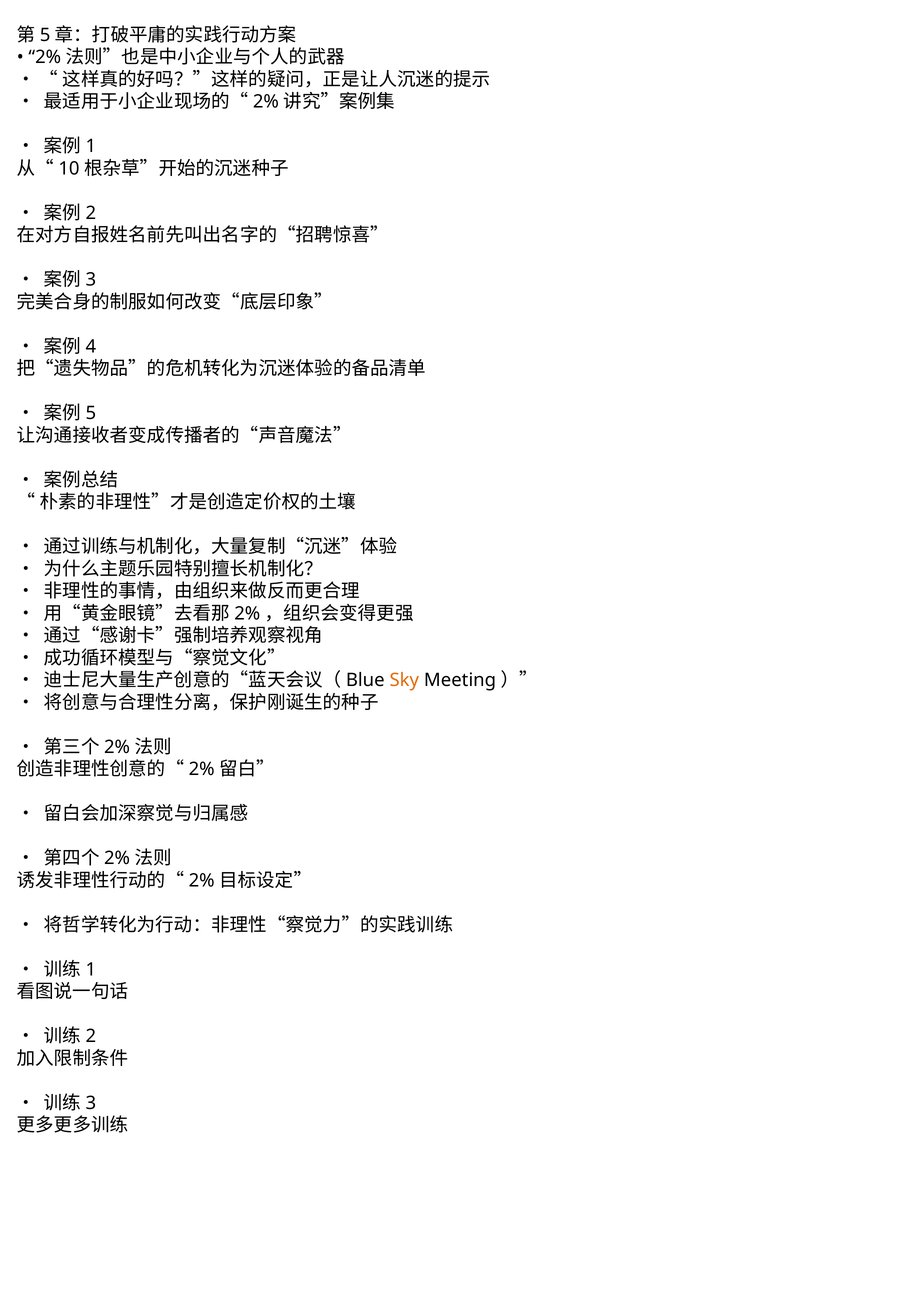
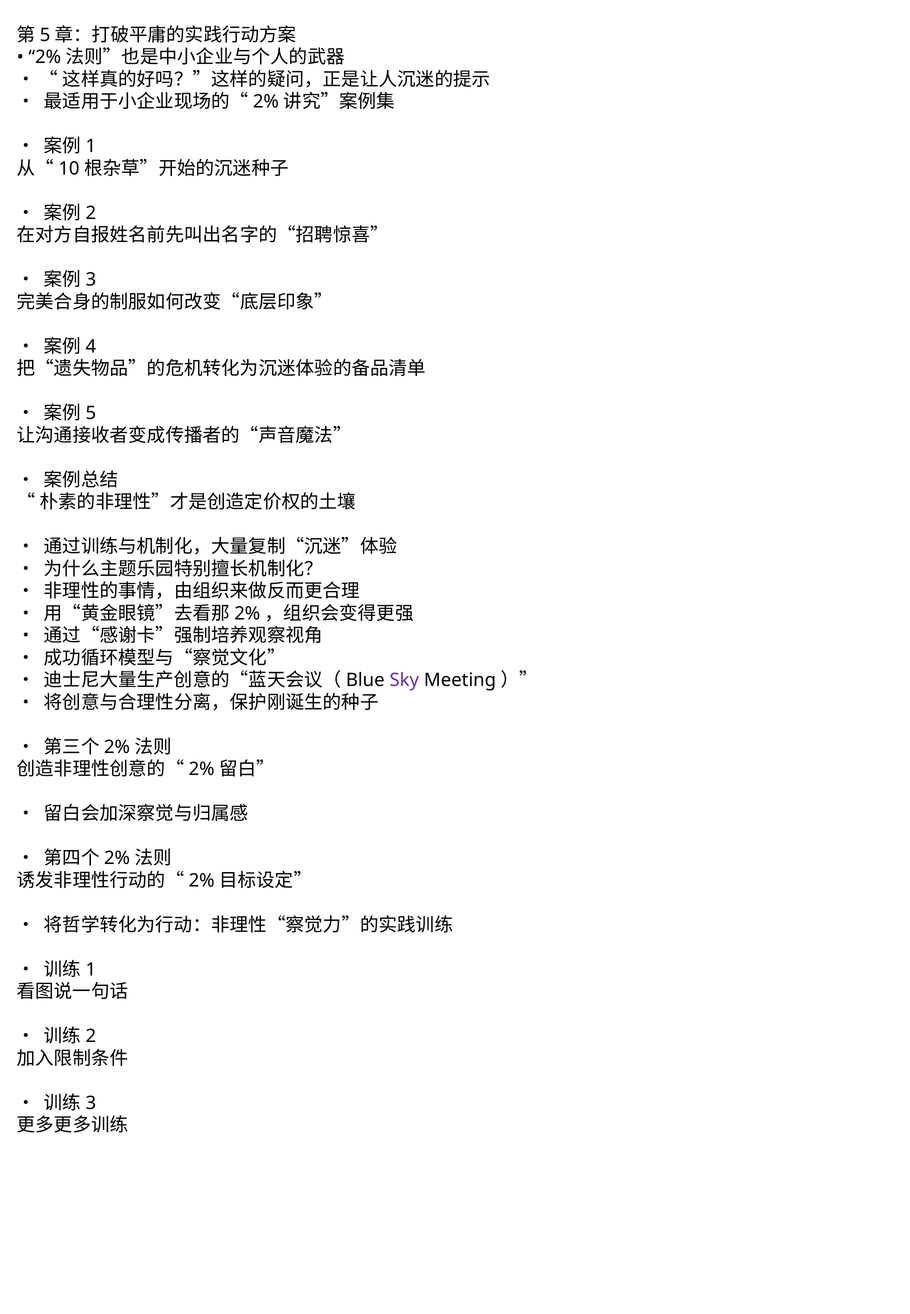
Sky colour: orange -> purple
